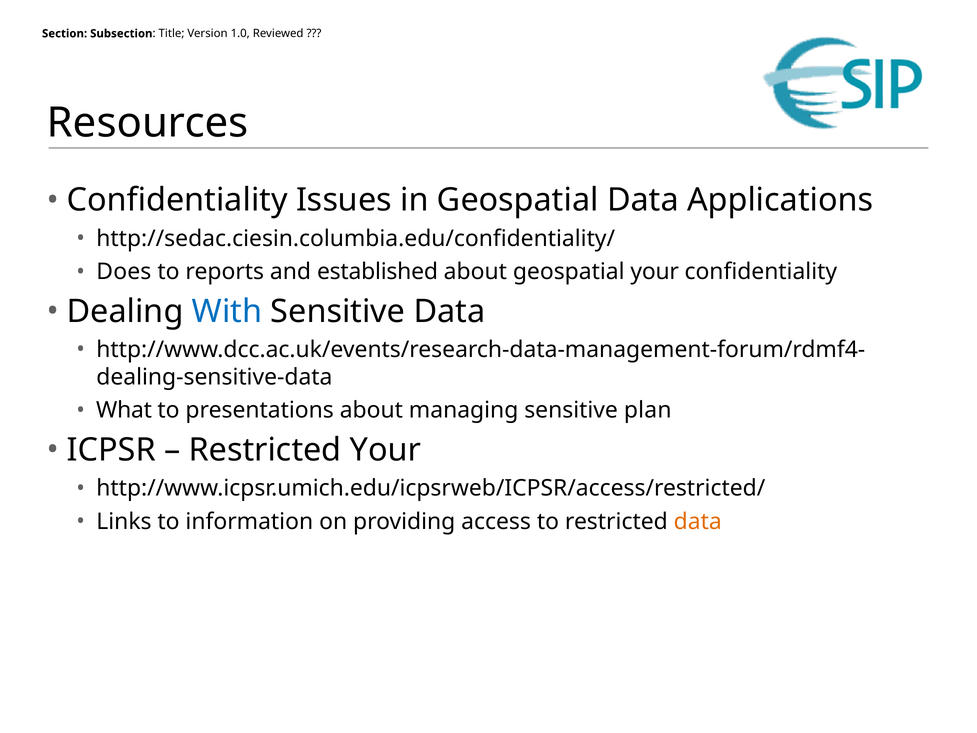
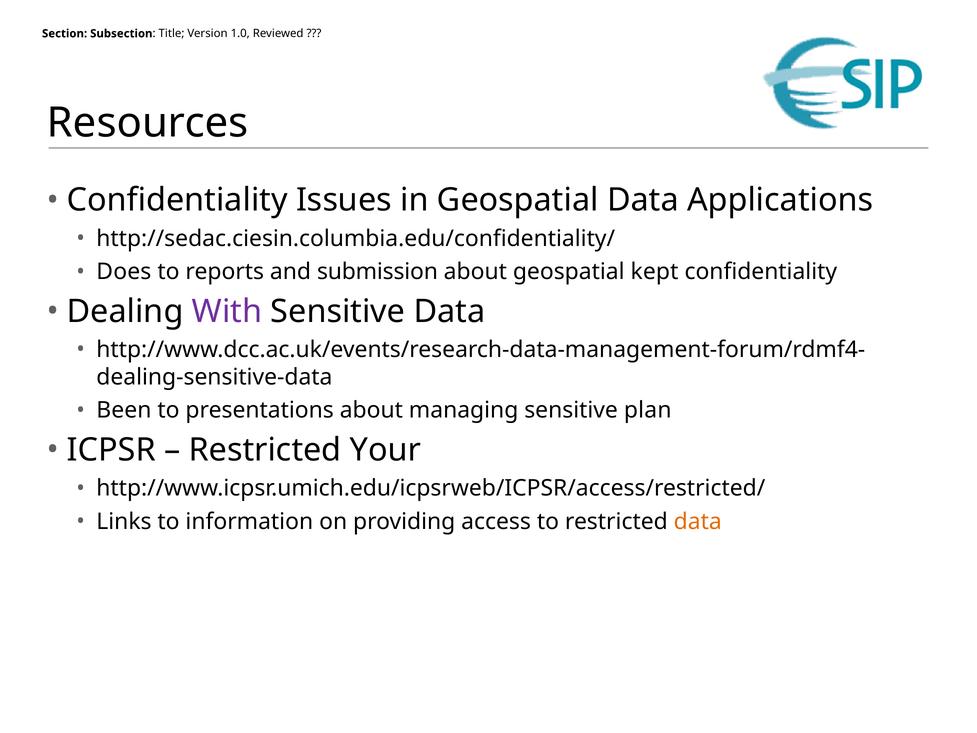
established: established -> submission
geospatial your: your -> kept
With colour: blue -> purple
What: What -> Been
